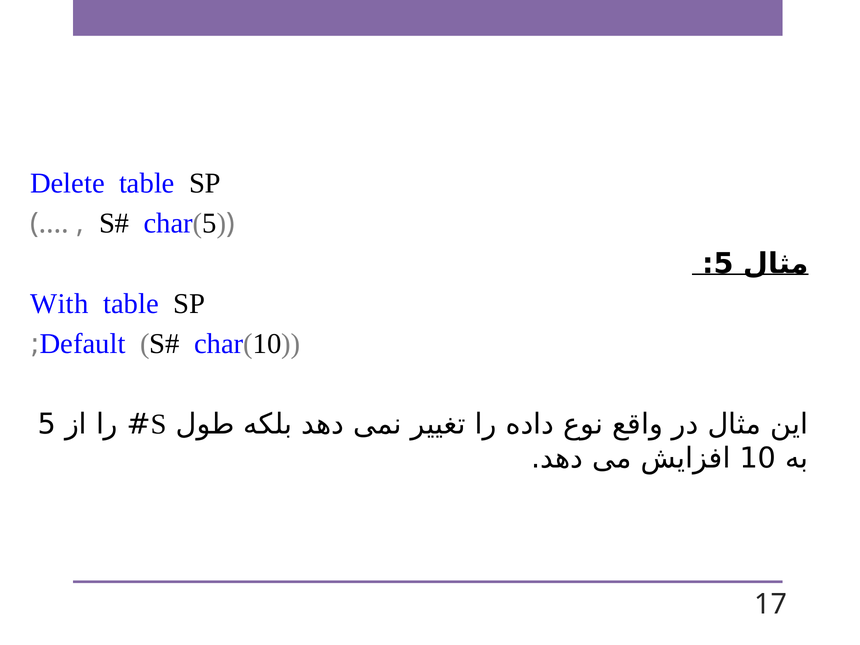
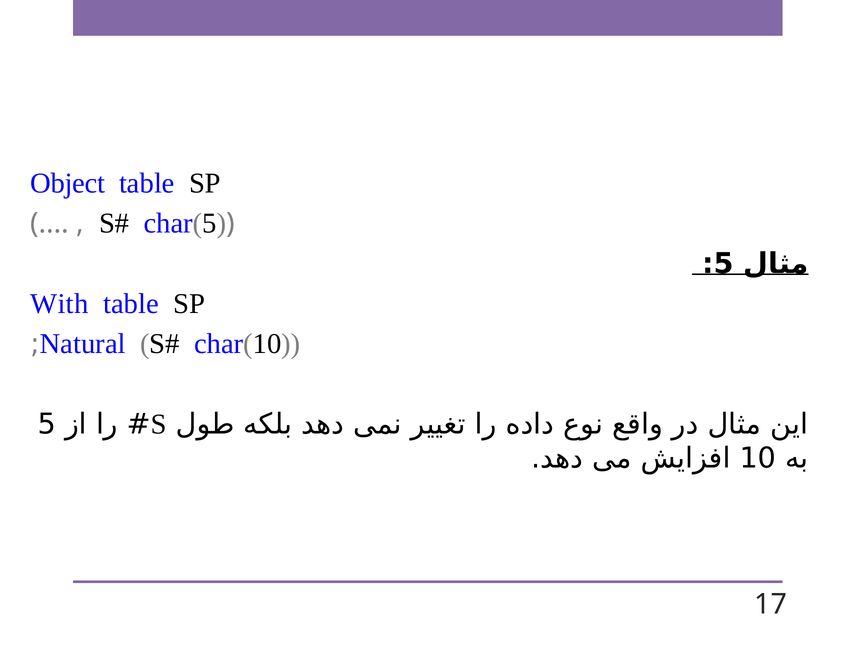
Delete: Delete -> Object
Default: Default -> Natural
